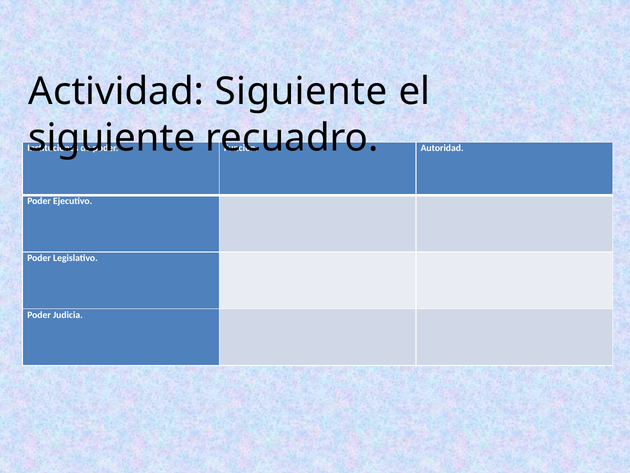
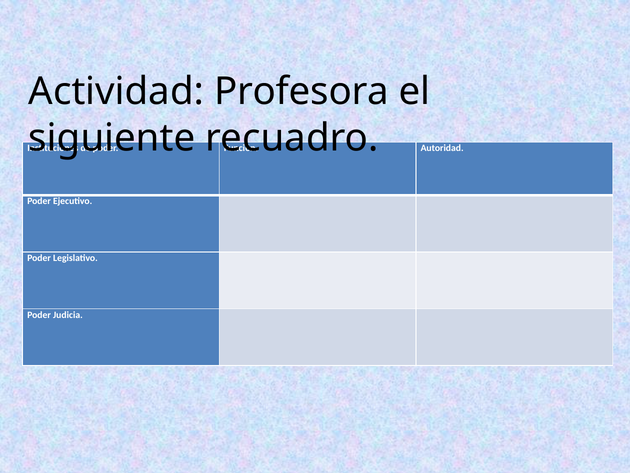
Actividad Siguiente: Siguiente -> Profesora
